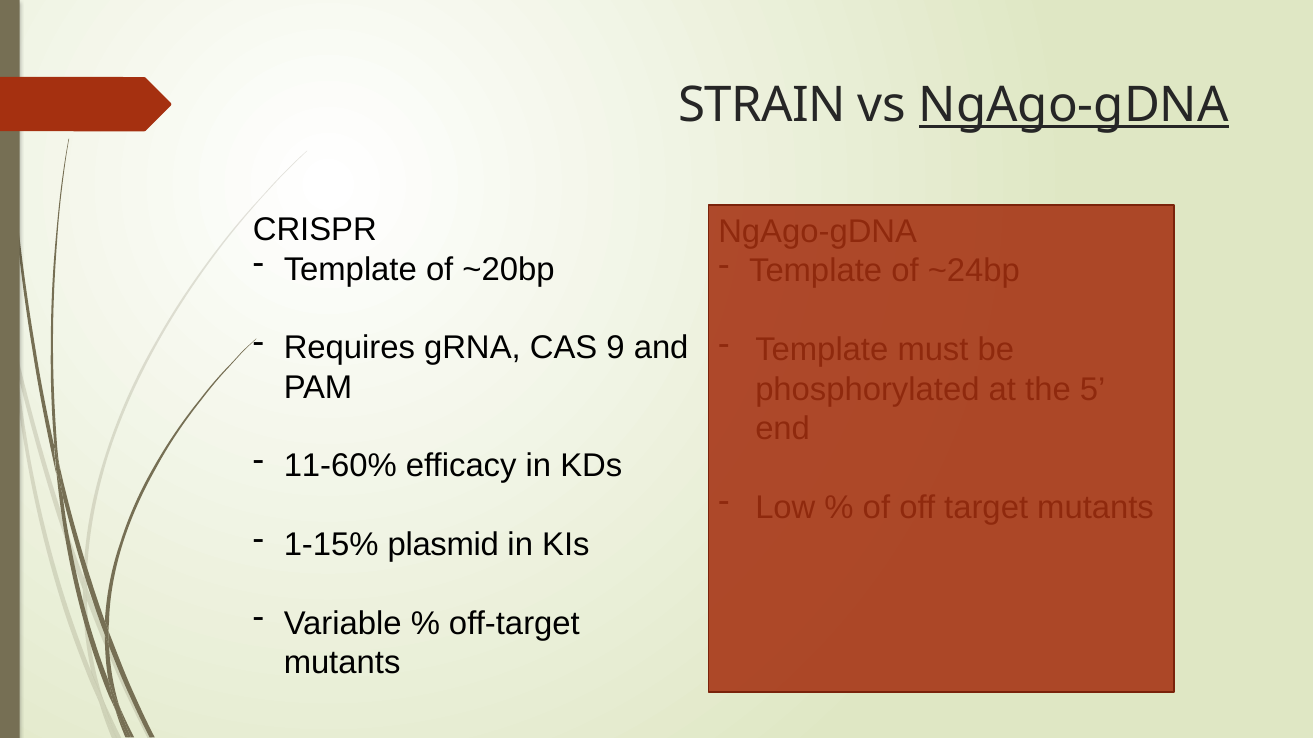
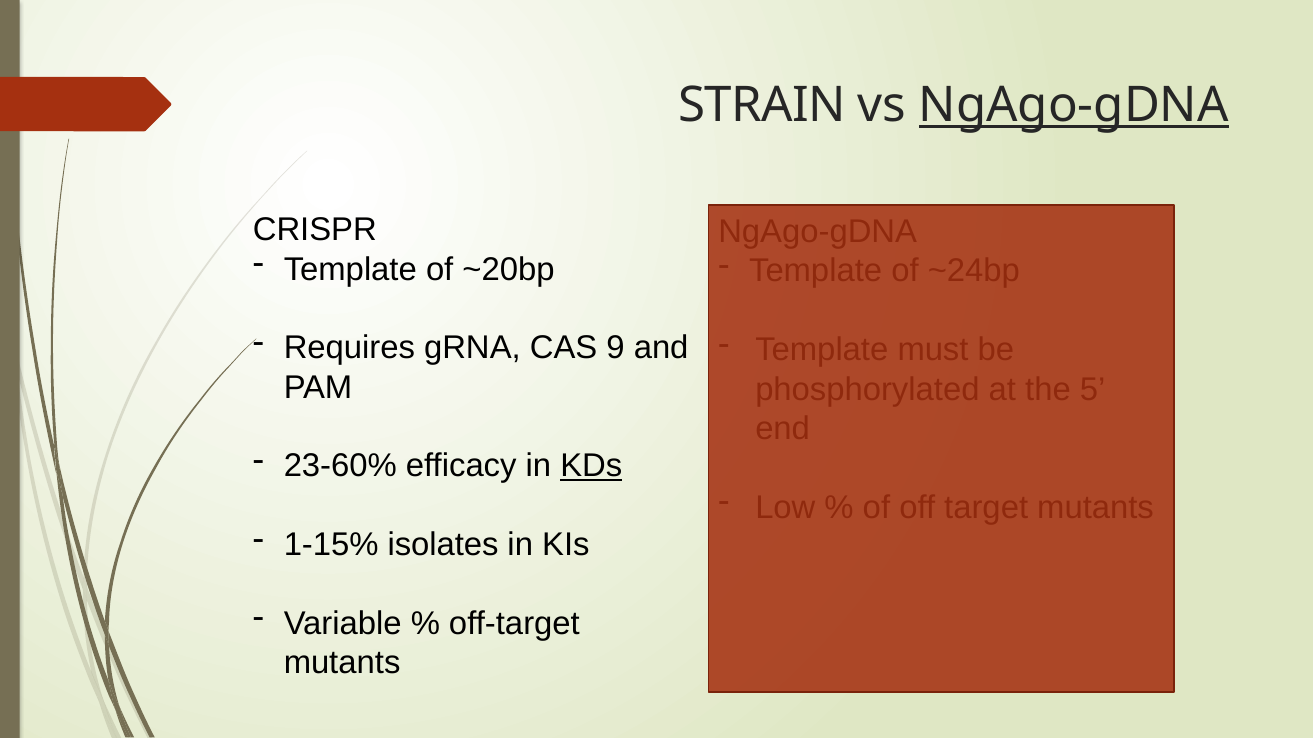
11-60%: 11-60% -> 23-60%
KDs underline: none -> present
plasmid: plasmid -> isolates
